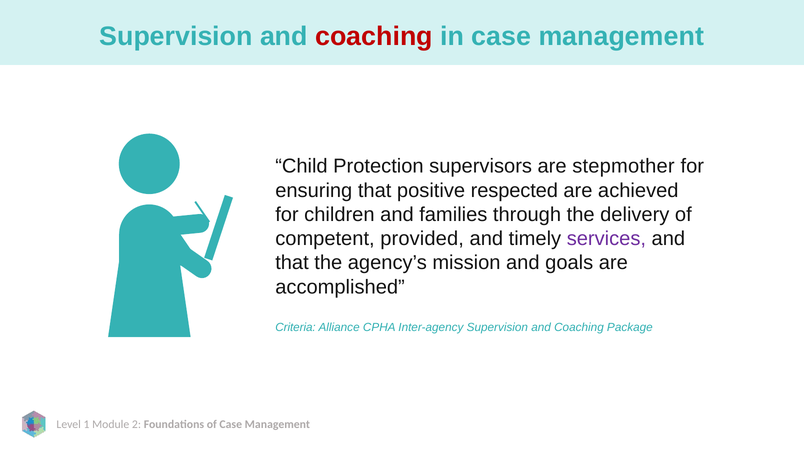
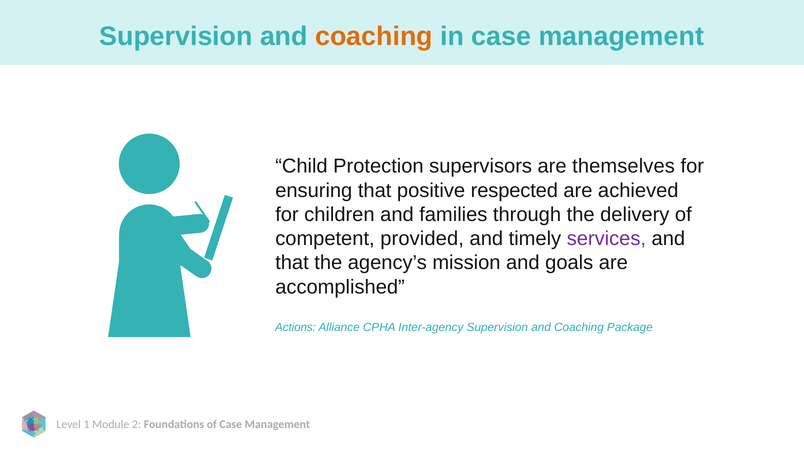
coaching at (374, 36) colour: red -> orange
stepmother: stepmother -> themselves
Criteria: Criteria -> Actions
